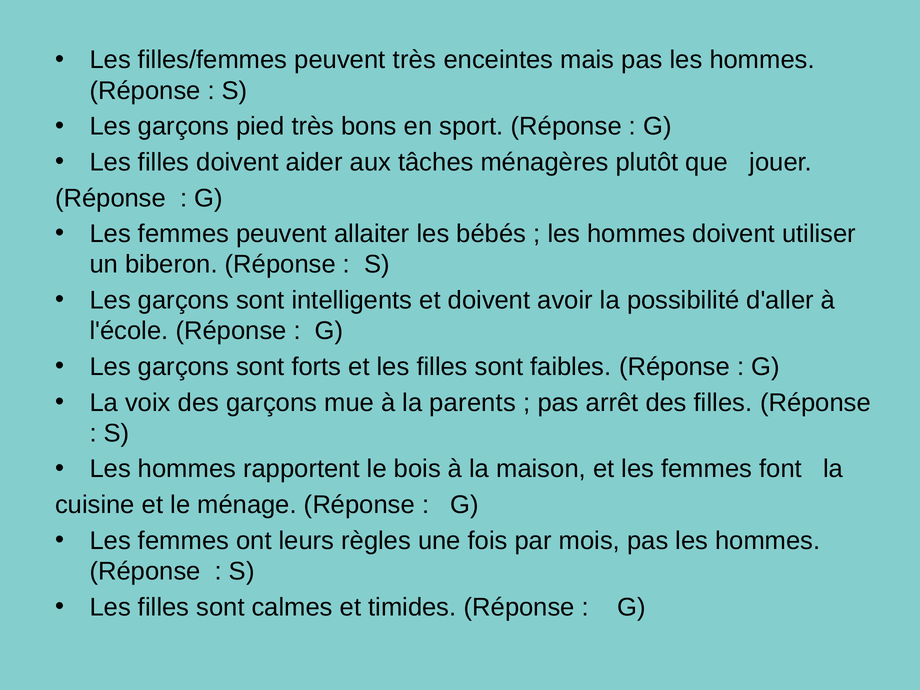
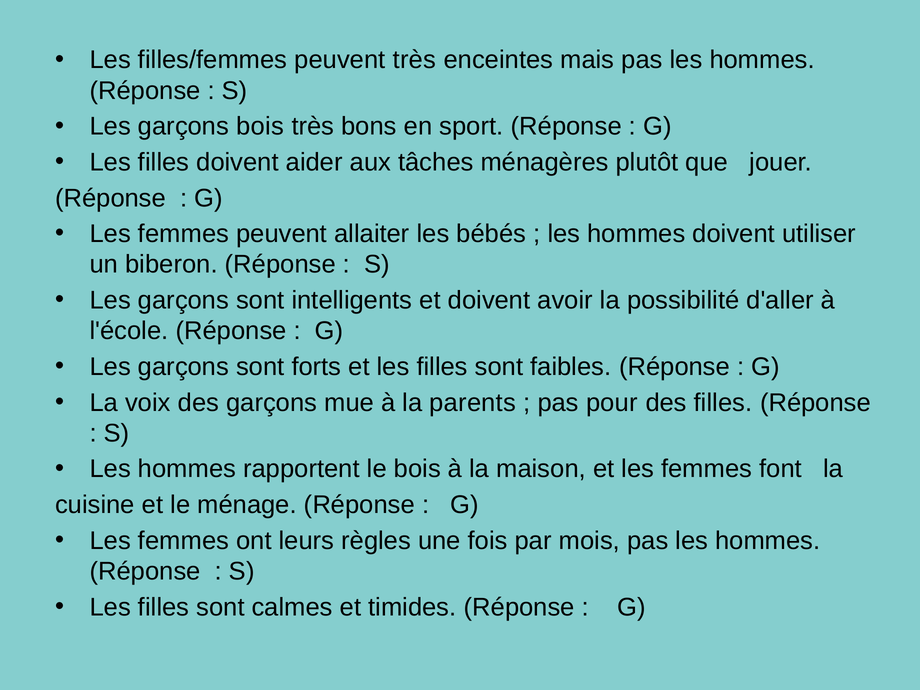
garçons pied: pied -> bois
arrêt: arrêt -> pour
